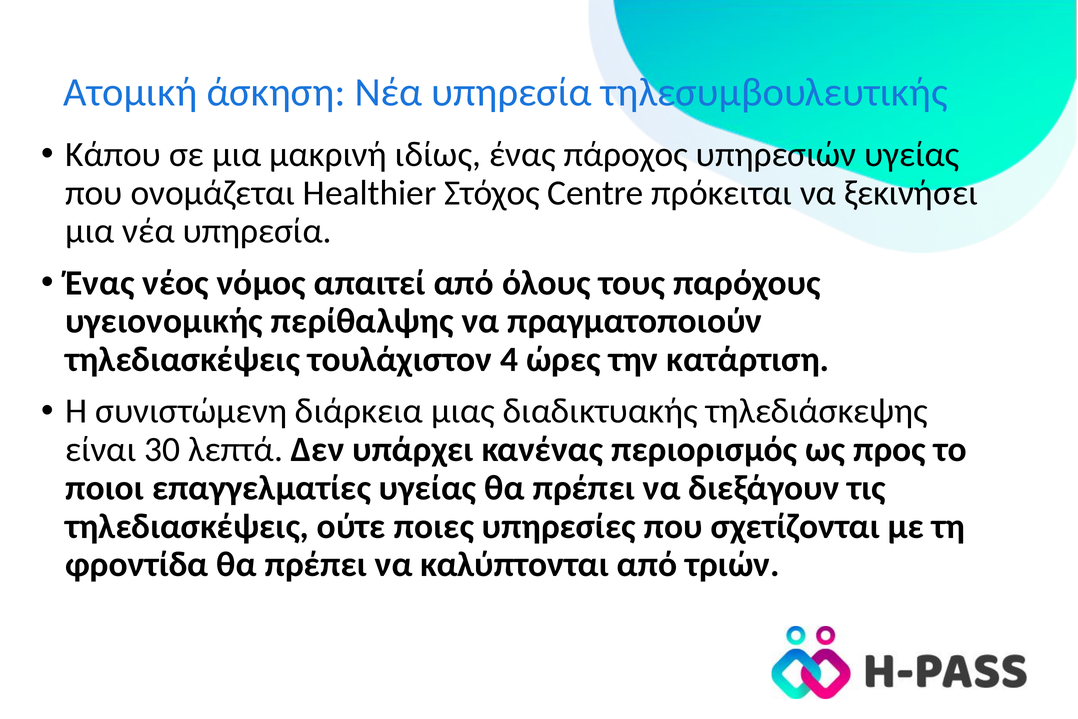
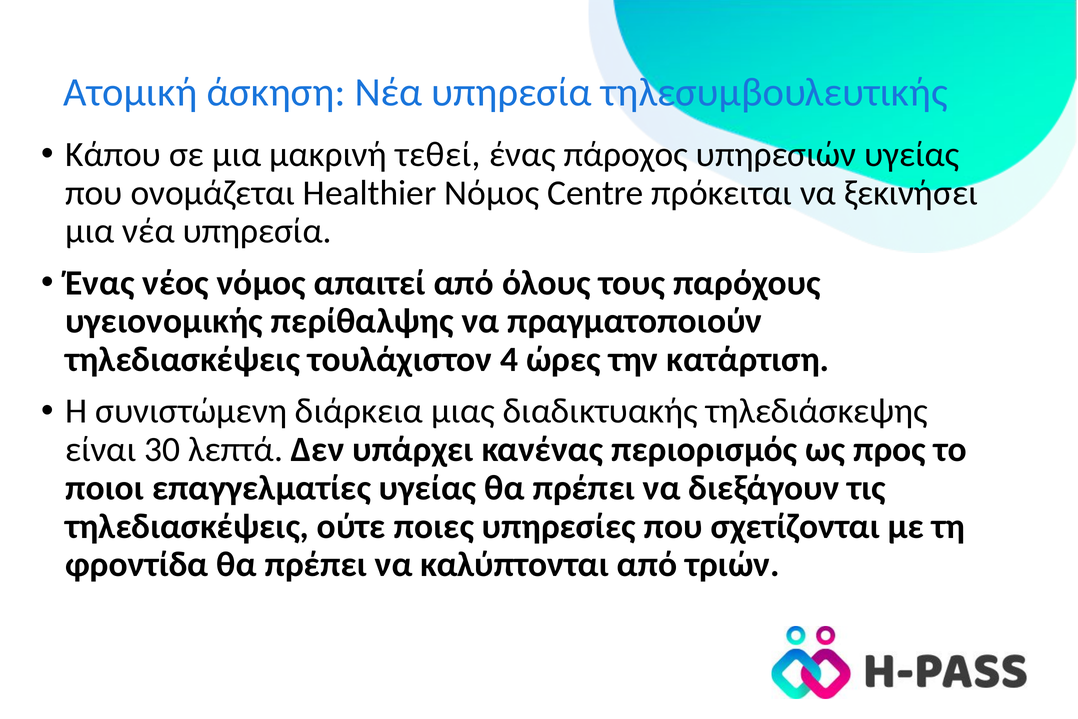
ιδίως: ιδίως -> τεθεί
Healthier Στόχος: Στόχος -> Νόμος
